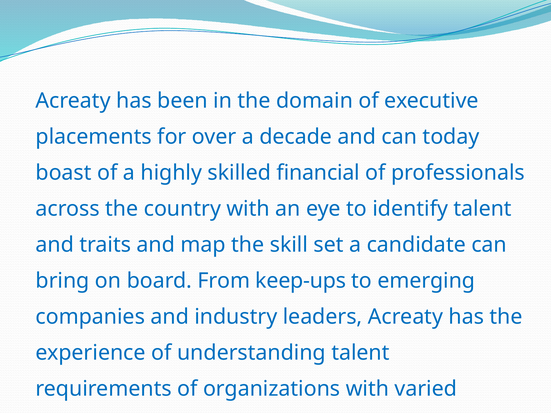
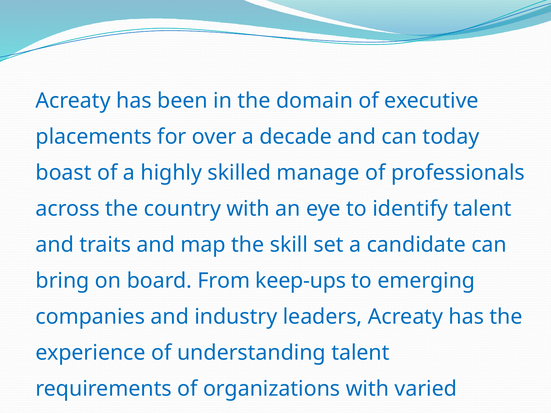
financial: financial -> manage
